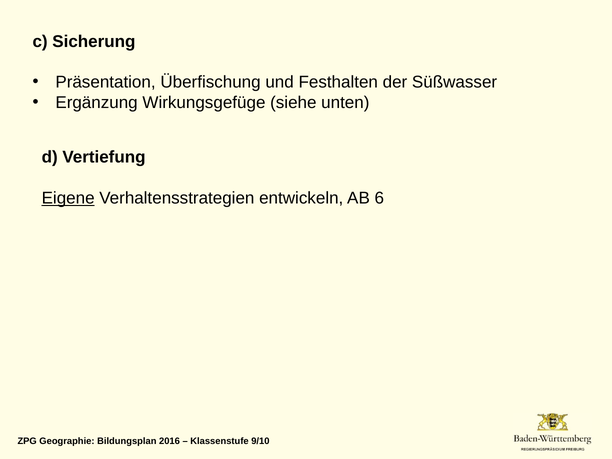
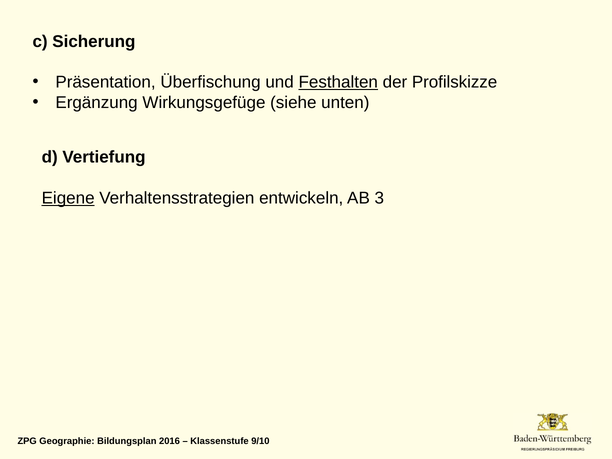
Festhalten underline: none -> present
Süßwasser: Süßwasser -> Profilskizze
6: 6 -> 3
